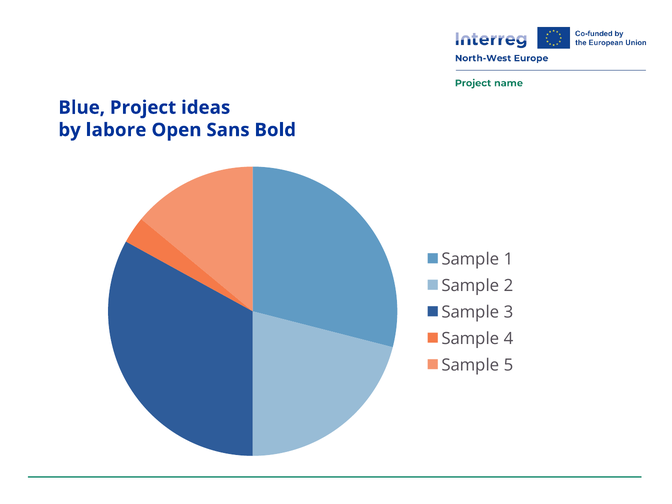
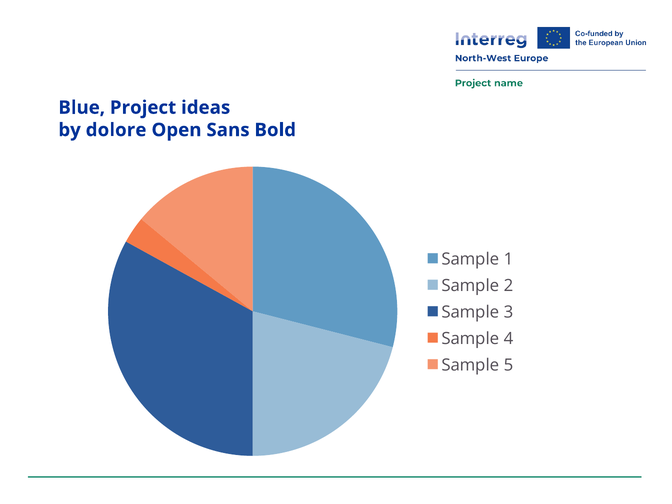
labore: labore -> dolore
